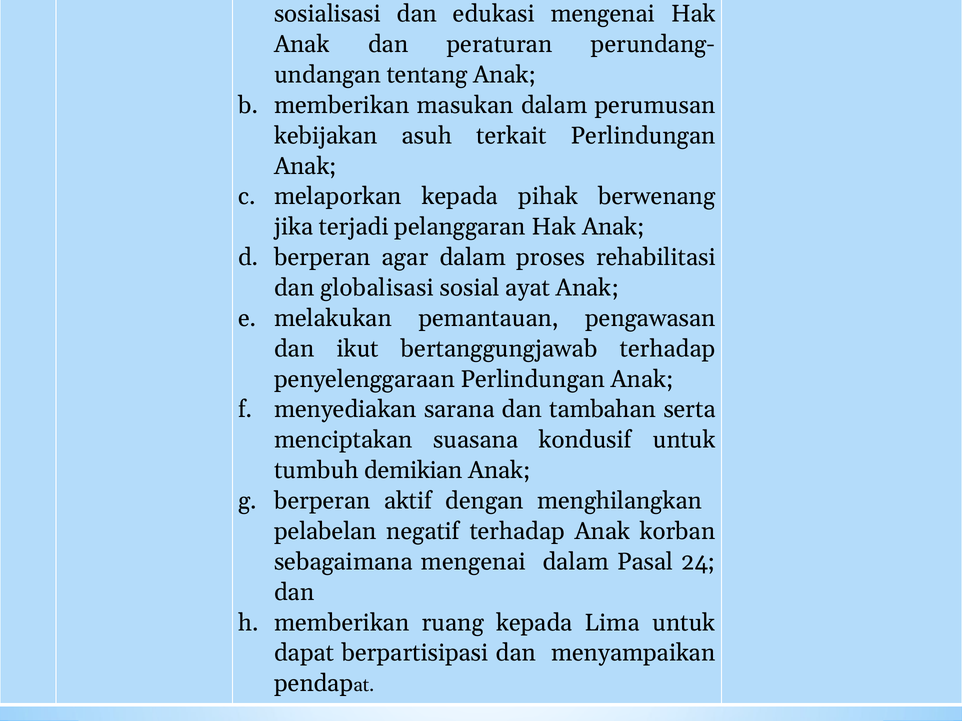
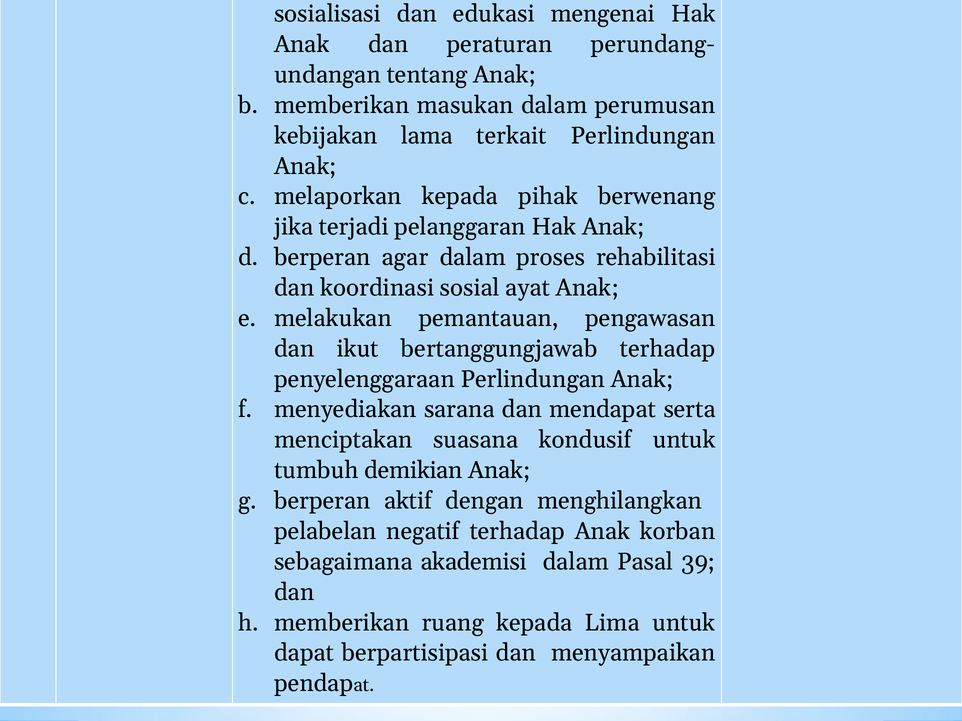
asuh: asuh -> lama
globalisasi: globalisasi -> koordinasi
tambahan: tambahan -> mendapat
sebagaimana mengenai: mengenai -> akademisi
24: 24 -> 39
